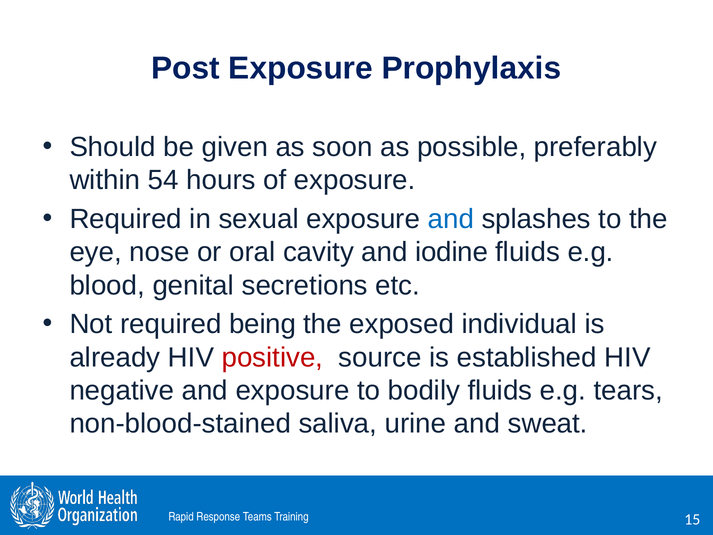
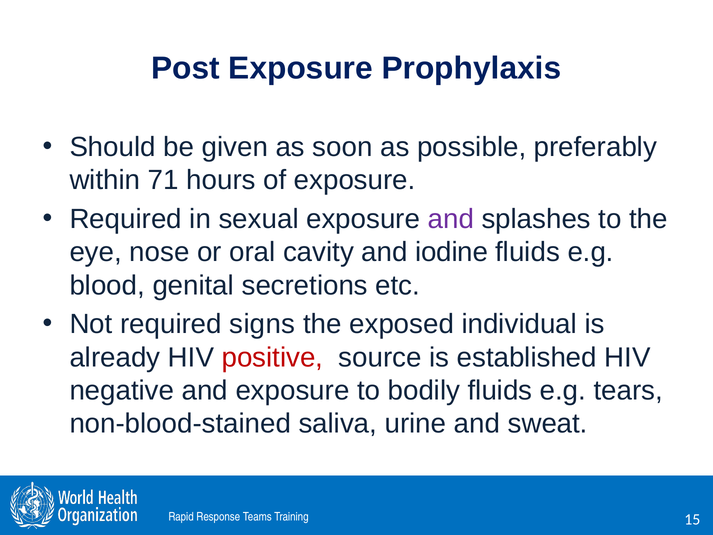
54: 54 -> 71
and at (451, 219) colour: blue -> purple
being: being -> signs
